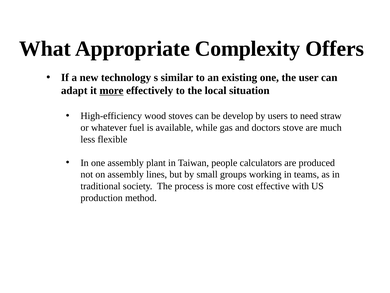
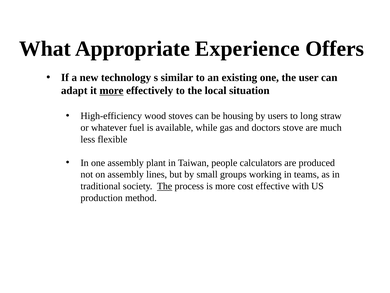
Complexity: Complexity -> Experience
develop: develop -> housing
need: need -> long
The at (165, 186) underline: none -> present
